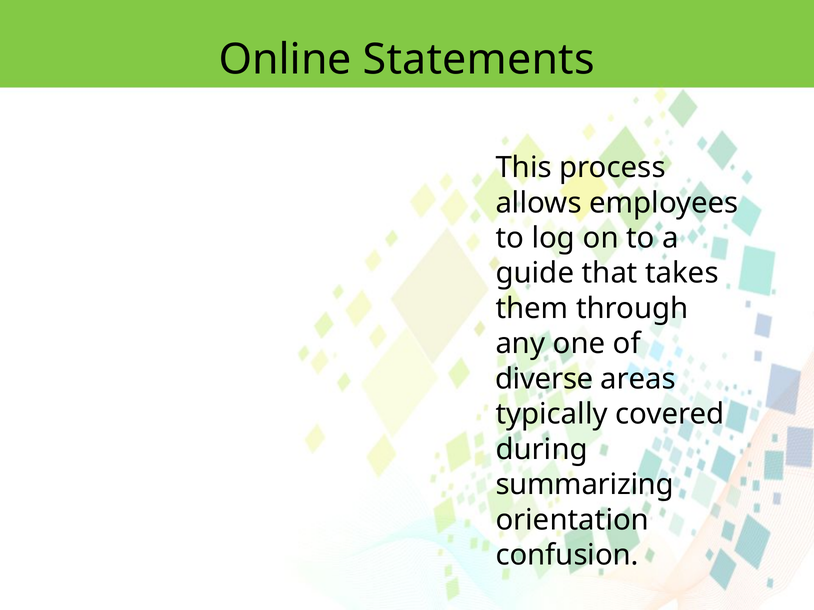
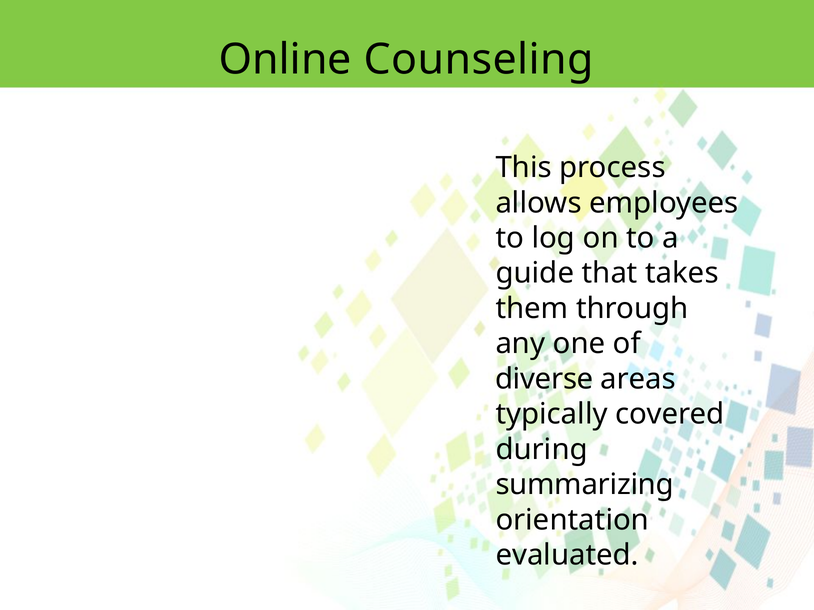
Statements: Statements -> Counseling
confusion: confusion -> evaluated
